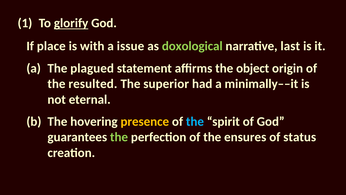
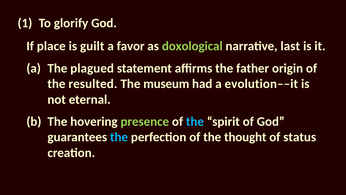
glorify underline: present -> none
with: with -> guilt
issue: issue -> favor
object: object -> father
superior: superior -> museum
minimally––it: minimally––it -> evolution––it
presence colour: yellow -> light green
the at (119, 137) colour: light green -> light blue
ensures: ensures -> thought
